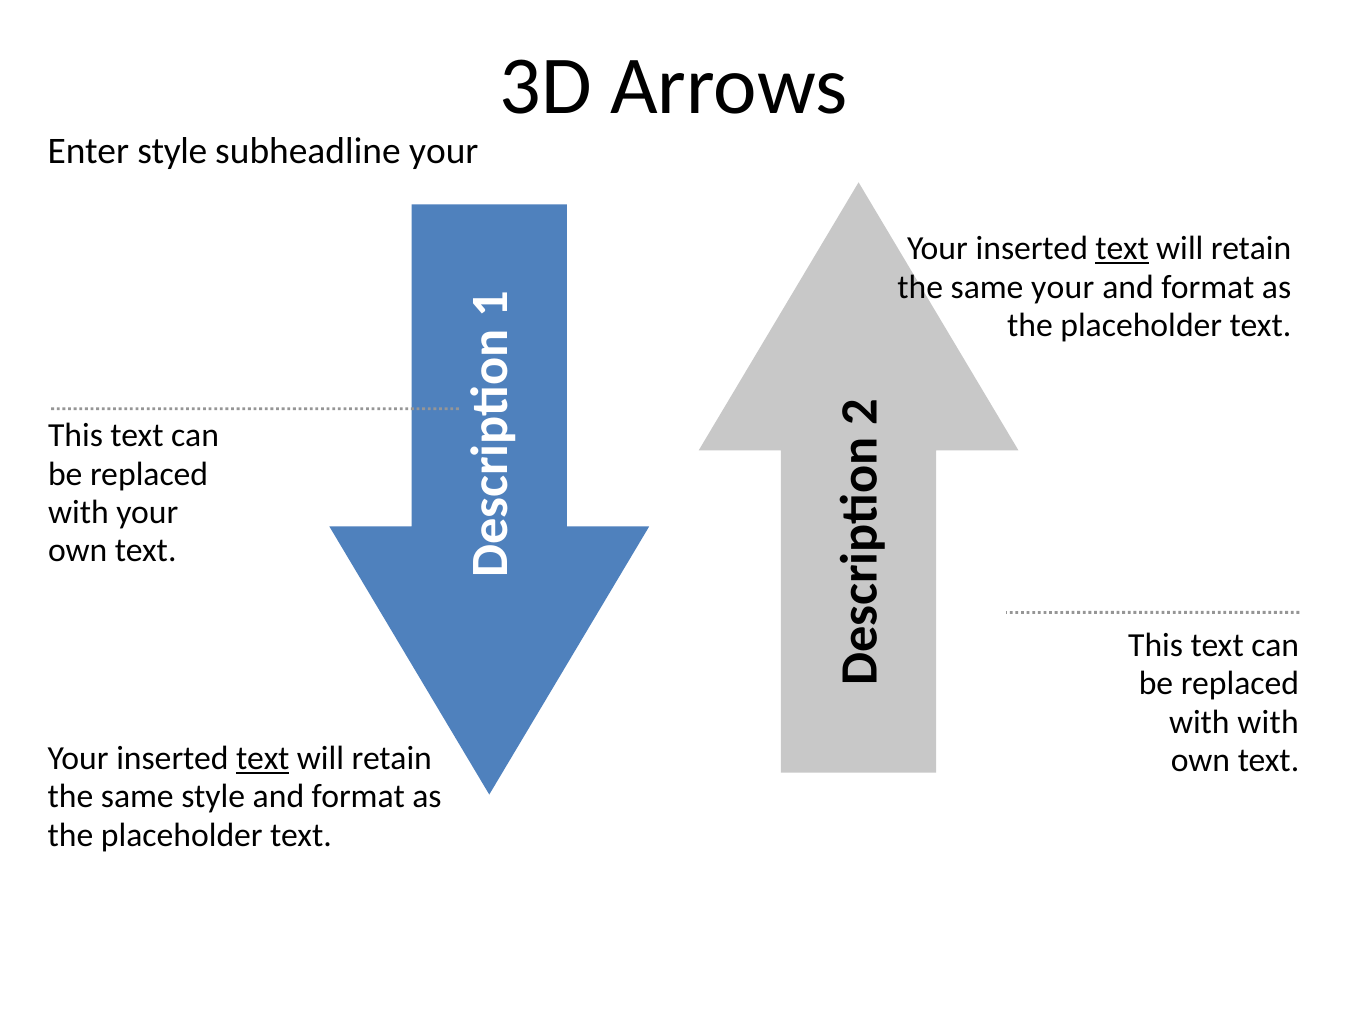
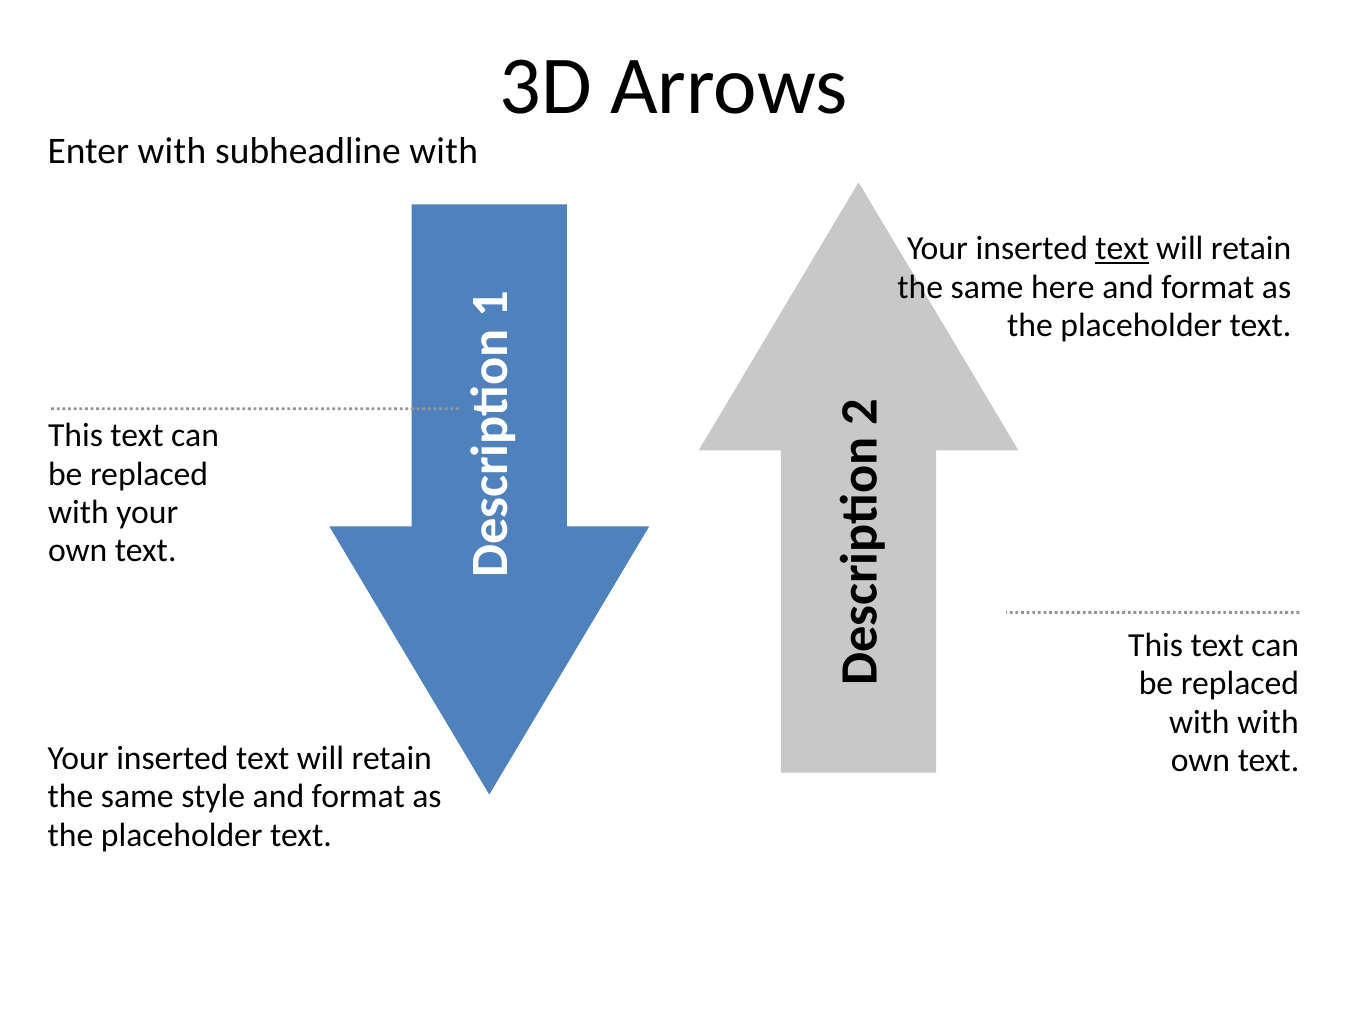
Enter style: style -> with
subheadline your: your -> with
same your: your -> here
text at (263, 758) underline: present -> none
